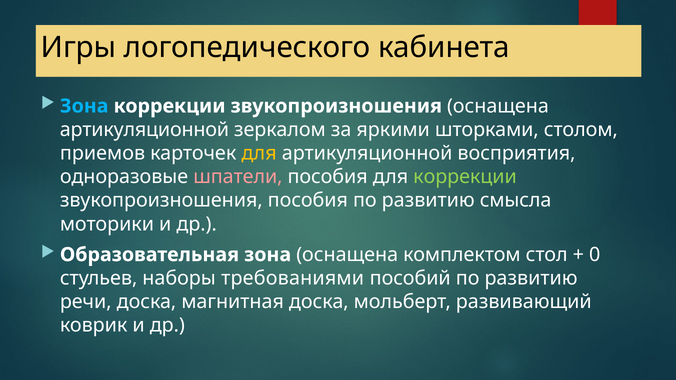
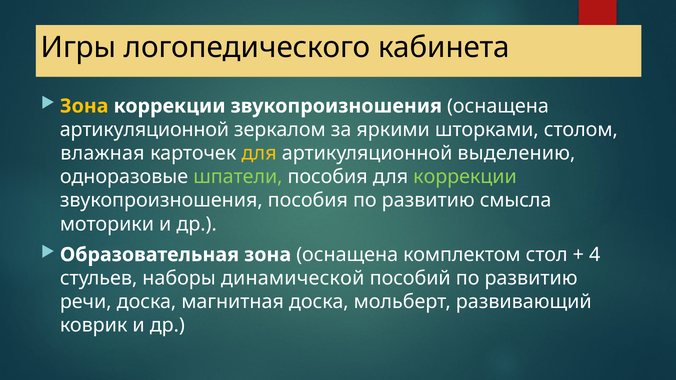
Зона at (84, 106) colour: light blue -> yellow
приемов: приемов -> влажная
восприятия: восприятия -> выделению
шпатели colour: pink -> light green
0: 0 -> 4
требованиями: требованиями -> динамической
